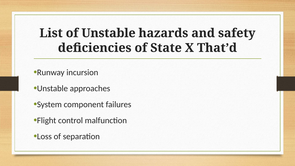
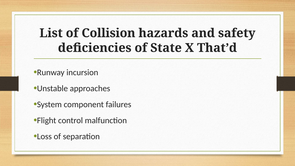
of Unstable: Unstable -> Collision
